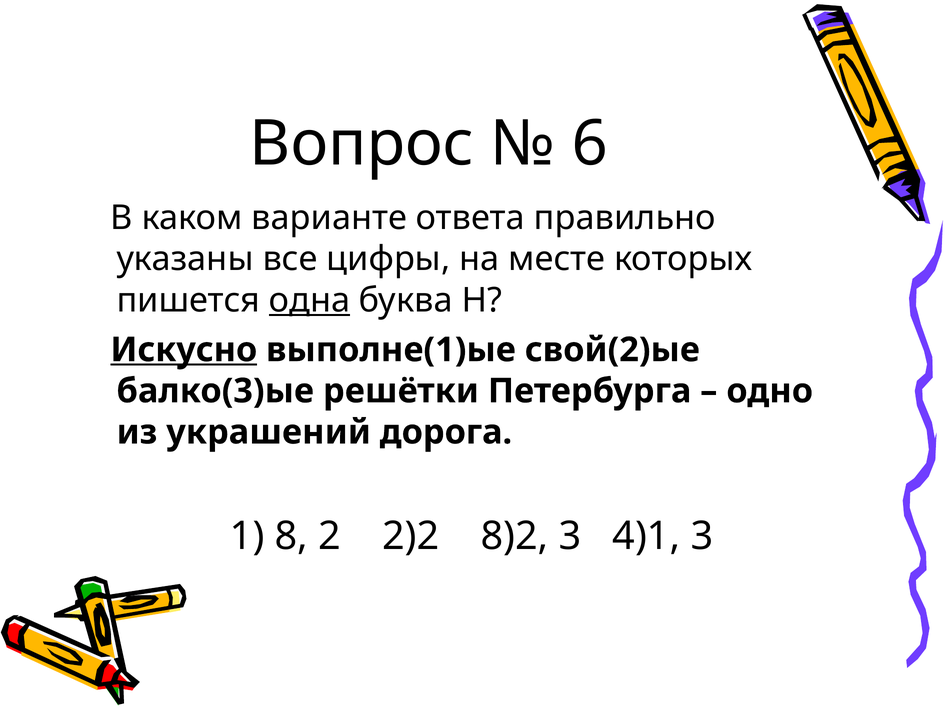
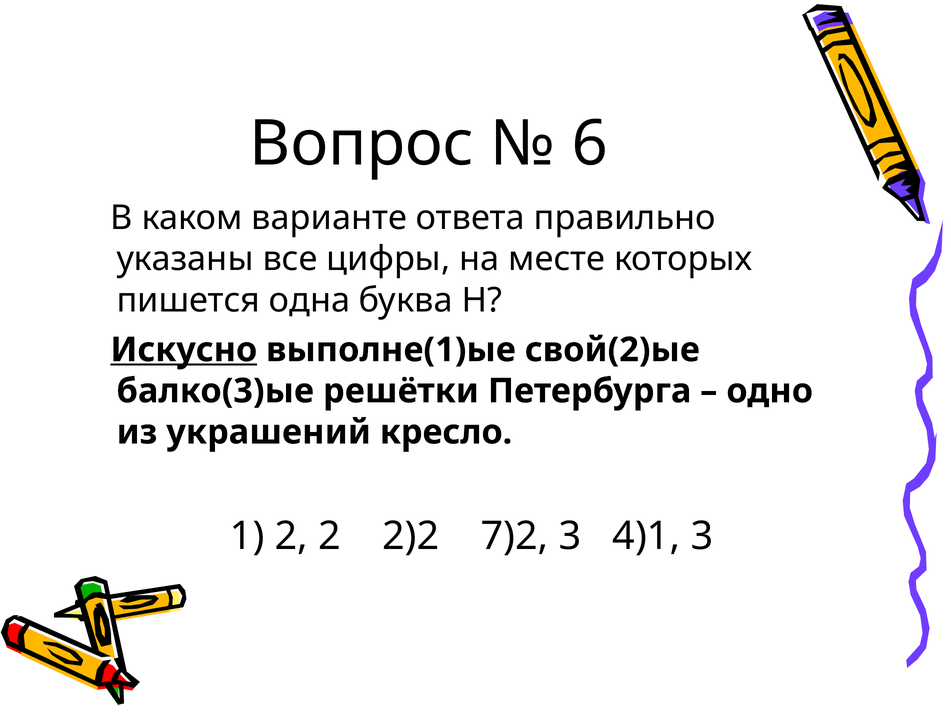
одна underline: present -> none
дорога: дорога -> кресло
1 8: 8 -> 2
8)2: 8)2 -> 7)2
